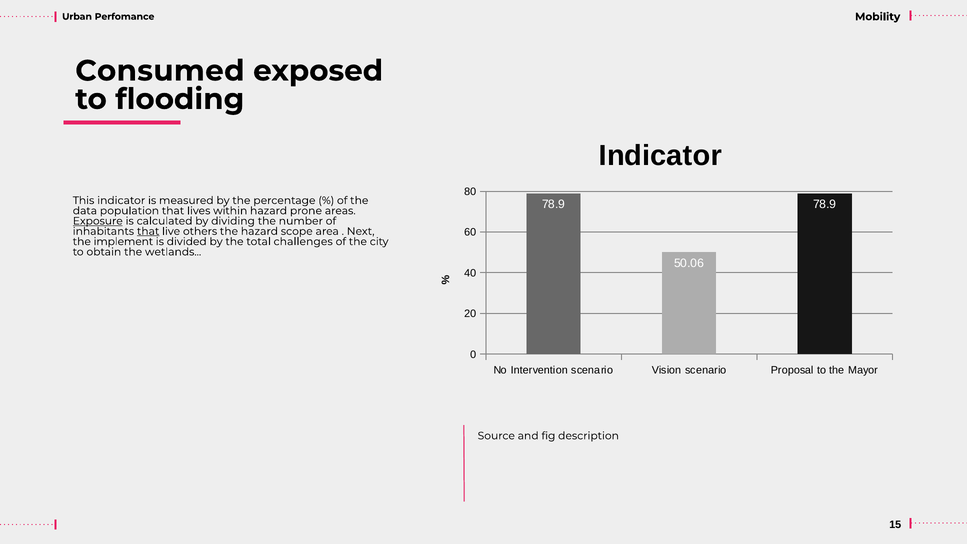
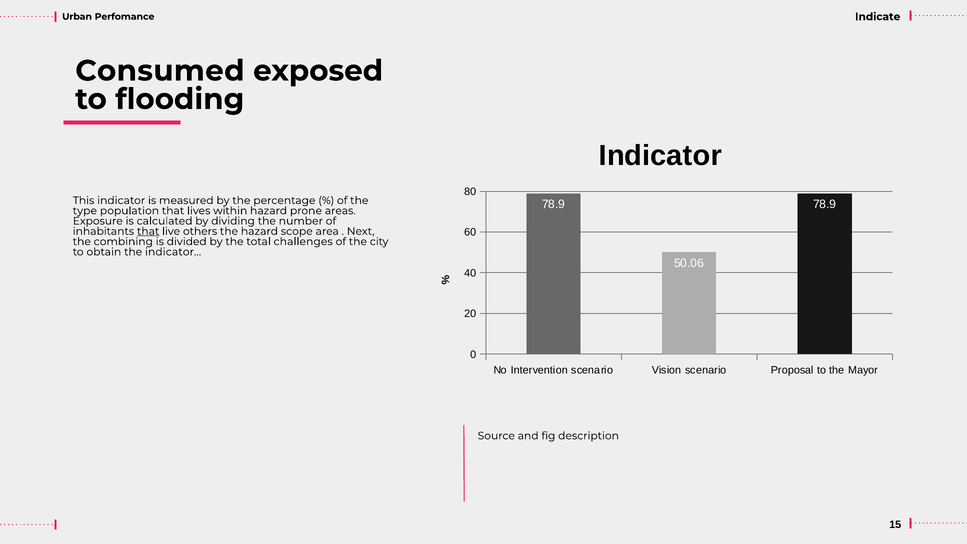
Mobility: Mobility -> Indicate
data: data -> type
Exposure underline: present -> none
implement: implement -> combining
the wetlands: wetlands -> indicator
